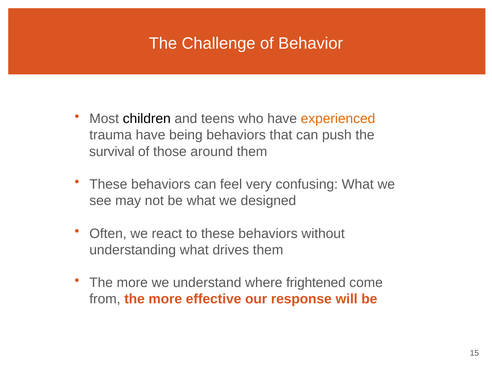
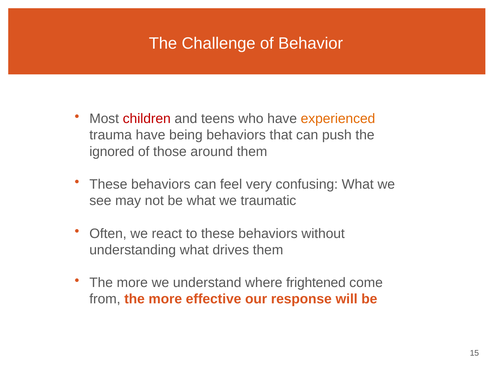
children colour: black -> red
survival: survival -> ignored
designed: designed -> traumatic
